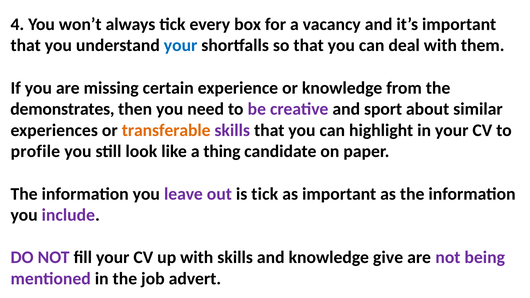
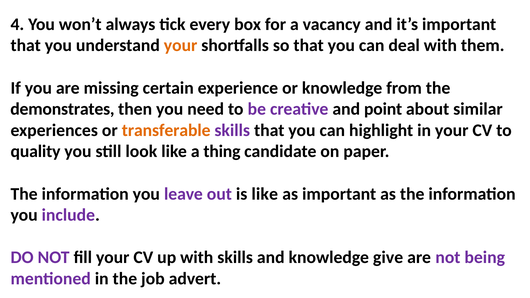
your at (181, 45) colour: blue -> orange
sport: sport -> point
profile: profile -> quality
is tick: tick -> like
